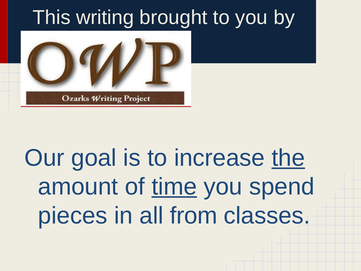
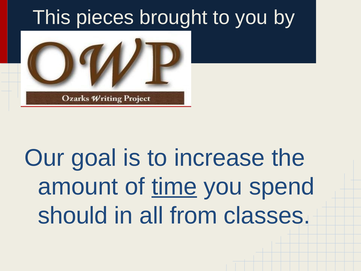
writing: writing -> pieces
the underline: present -> none
pieces: pieces -> should
